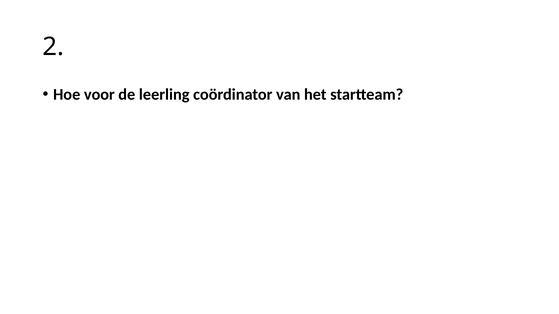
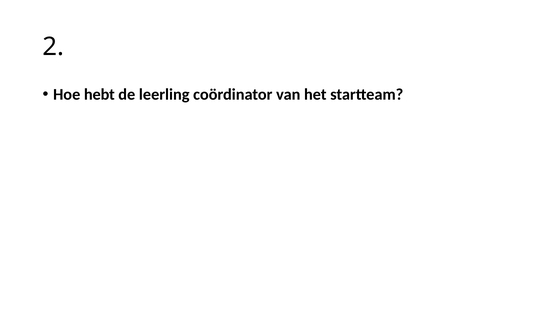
voor: voor -> hebt
